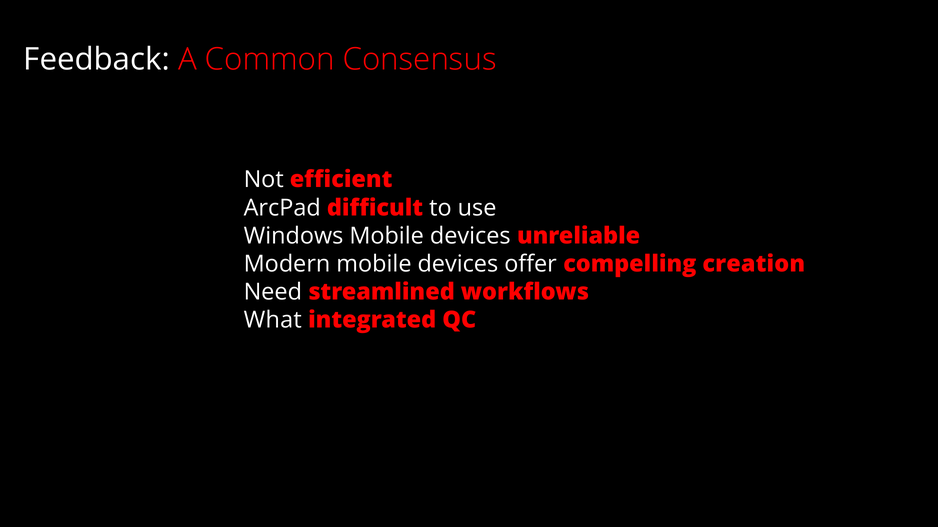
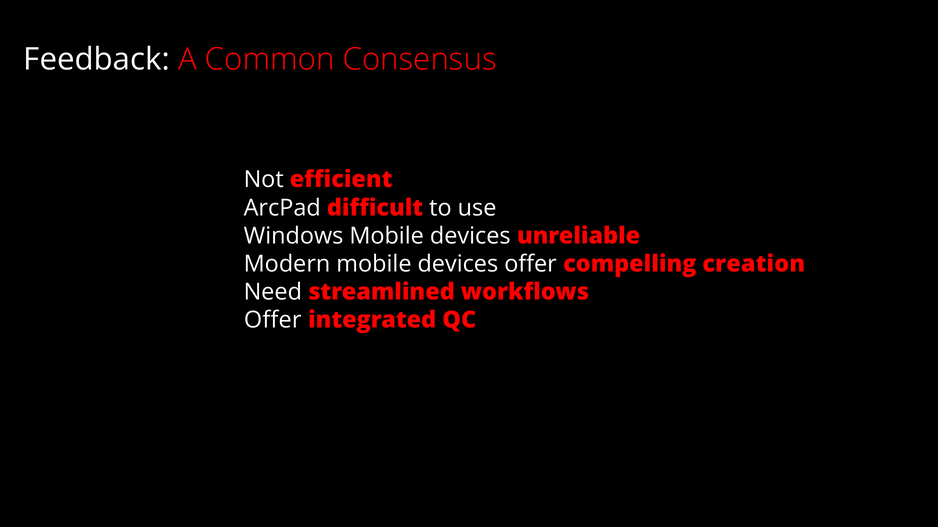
What at (273, 321): What -> Offer
